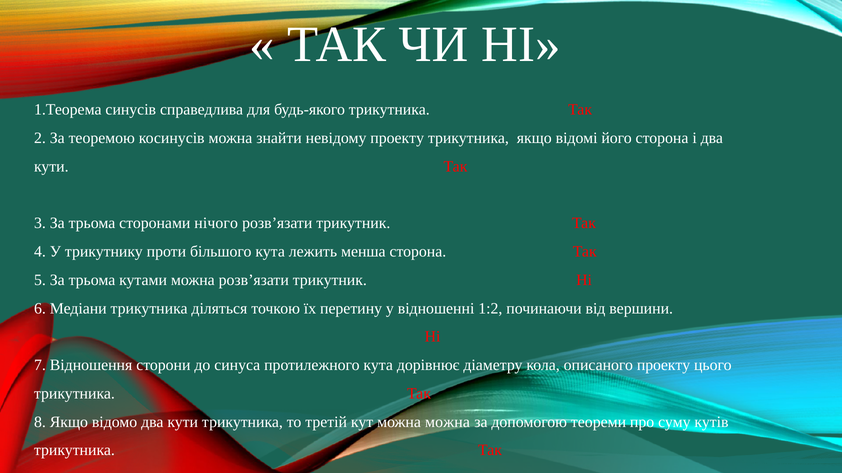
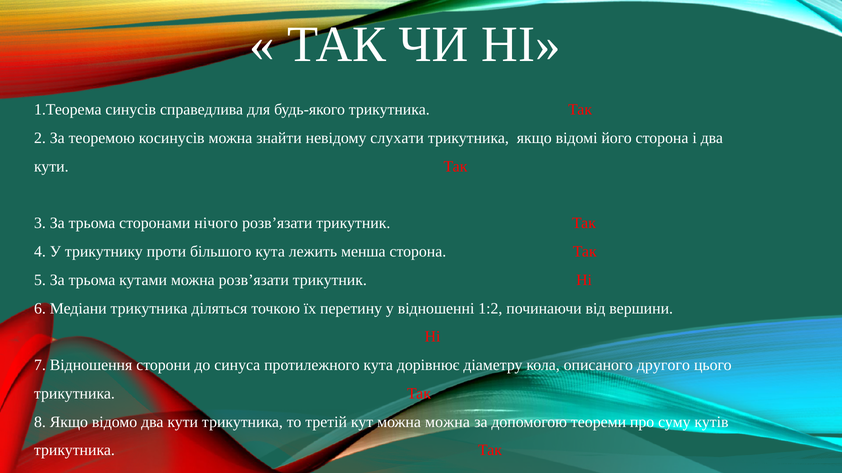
невідому проекту: проекту -> слухати
описаного проекту: проекту -> другого
